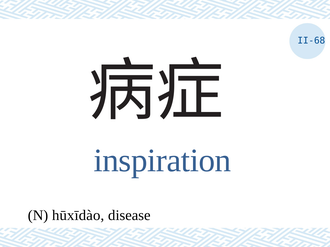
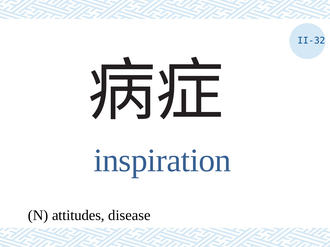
II-68: II-68 -> II-32
hūxīdào: hūxīdào -> attitudes
